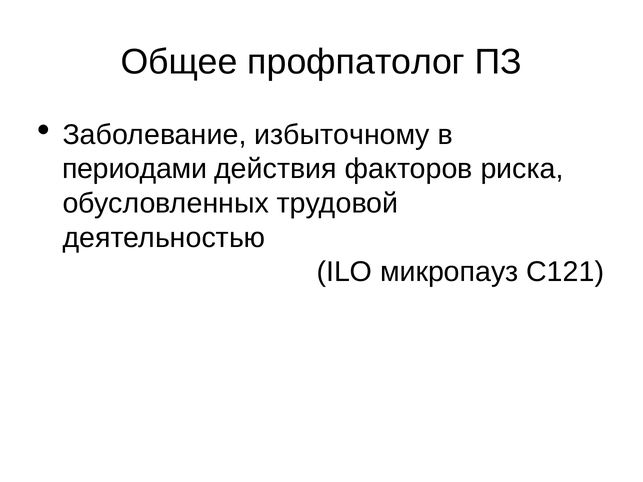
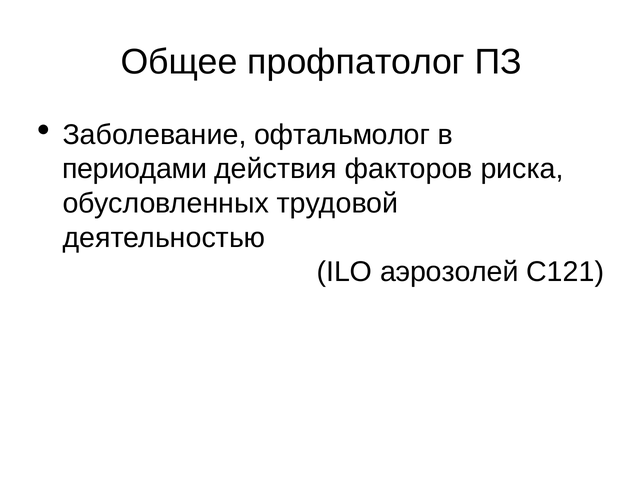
избыточному: избыточному -> офтальмолог
микропауз: микропауз -> аэрозолей
